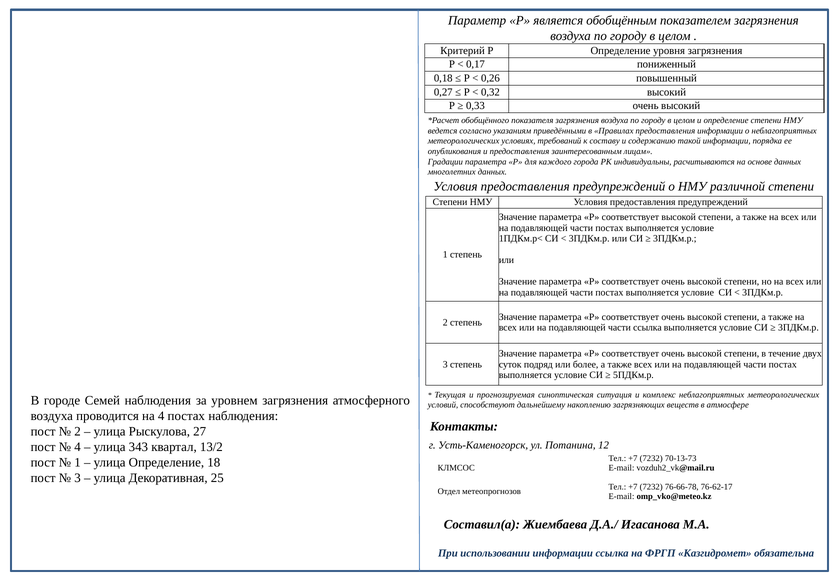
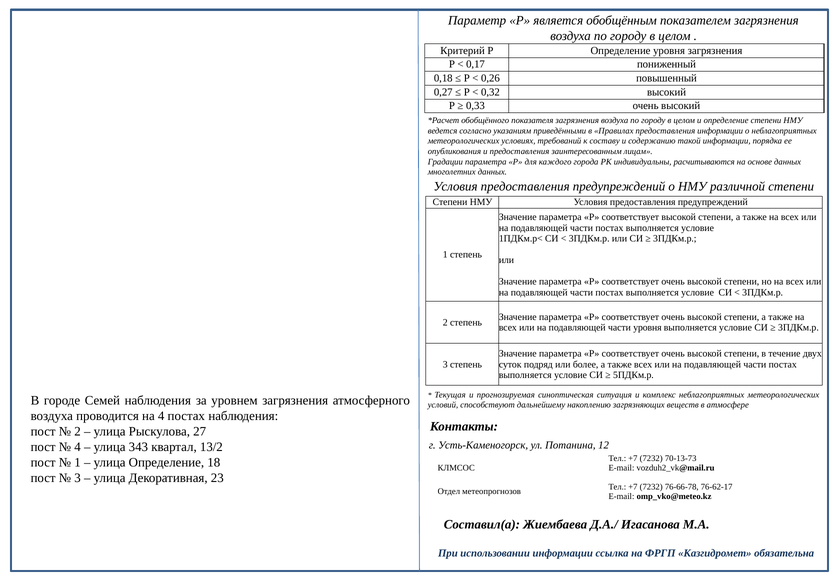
части ссылка: ссылка -> уровня
25: 25 -> 23
